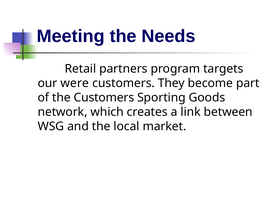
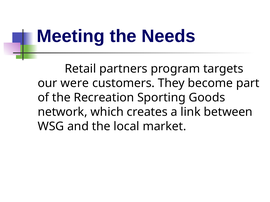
the Customers: Customers -> Recreation
